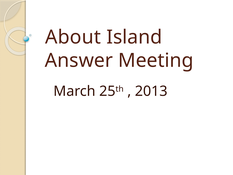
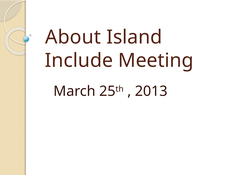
Answer: Answer -> Include
